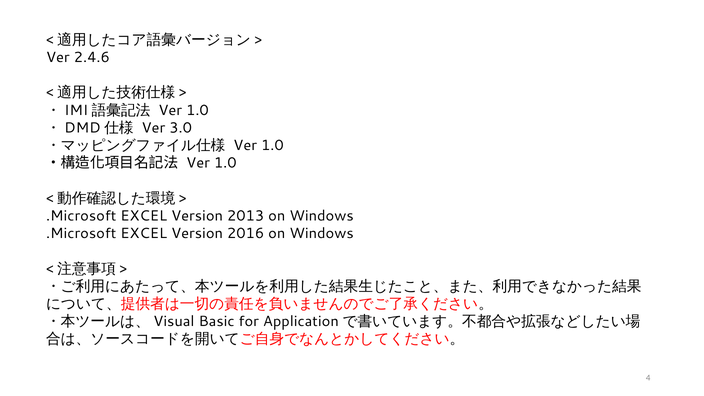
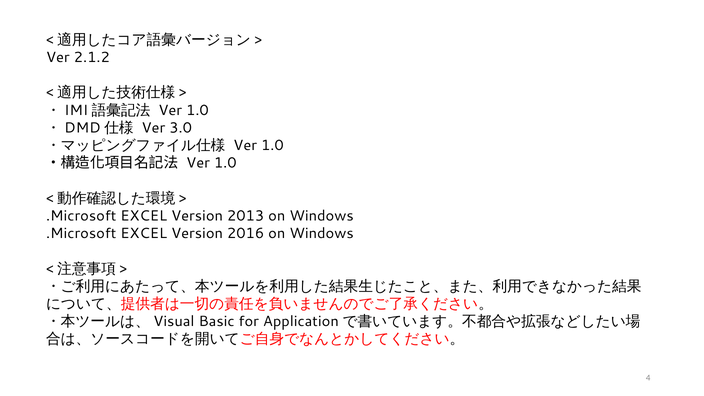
2.4.6: 2.4.6 -> 2.1.2
